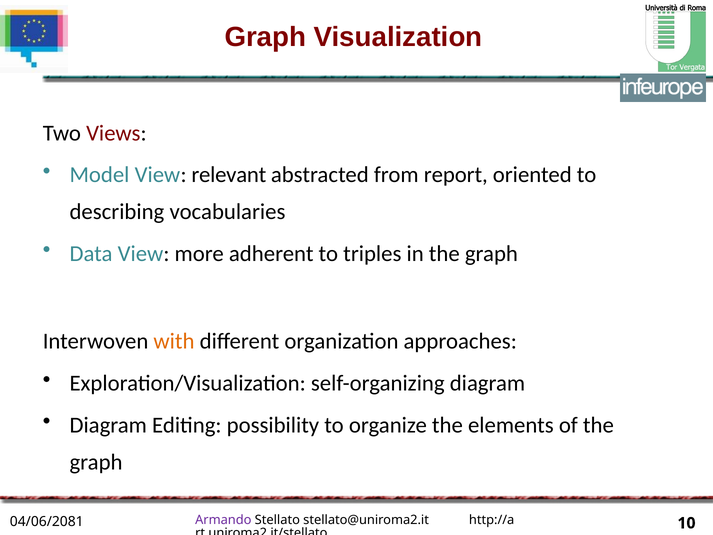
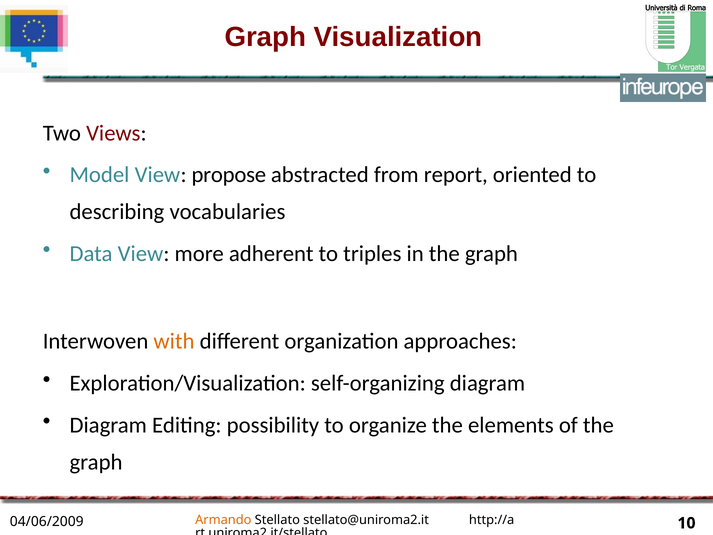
relevant: relevant -> propose
Armando colour: purple -> orange
04/06/2081: 04/06/2081 -> 04/06/2009
